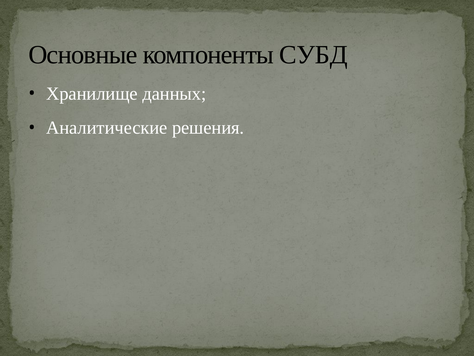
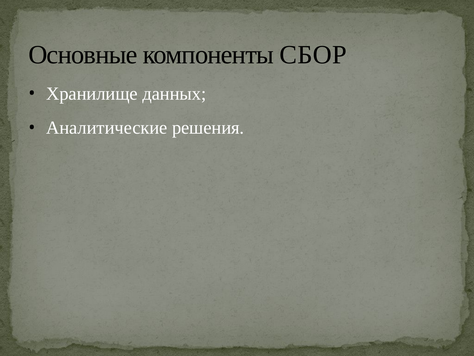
СУБД: СУБД -> СБОР
